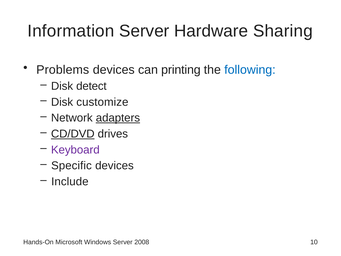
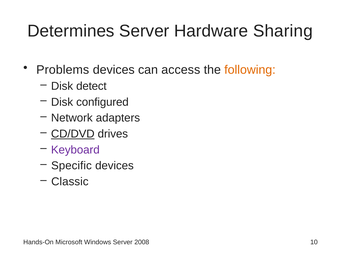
Information: Information -> Determines
printing: printing -> access
following colour: blue -> orange
customize: customize -> configured
adapters underline: present -> none
Include: Include -> Classic
